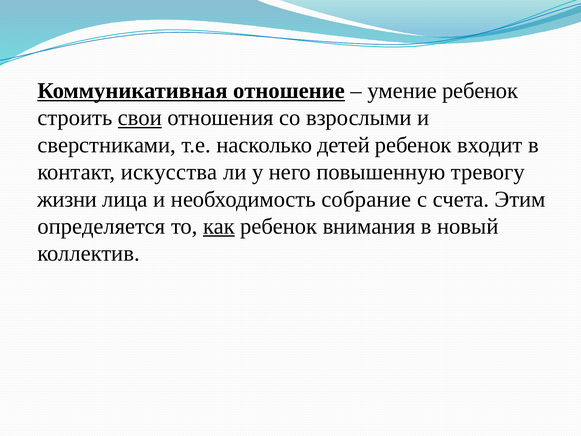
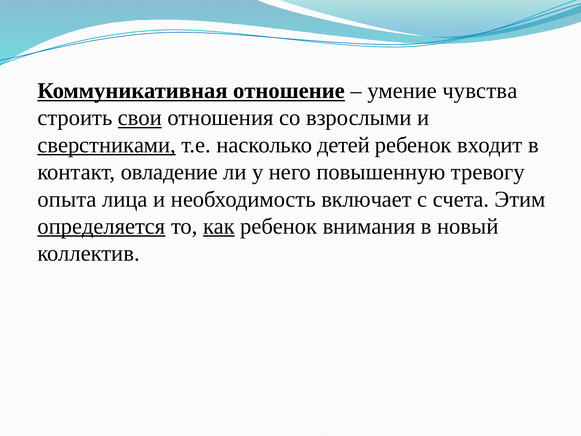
умение ребенок: ребенок -> чувства
сверстниками underline: none -> present
искусства: искусства -> овладение
жизни: жизни -> опыта
собрание: собрание -> включает
определяется underline: none -> present
